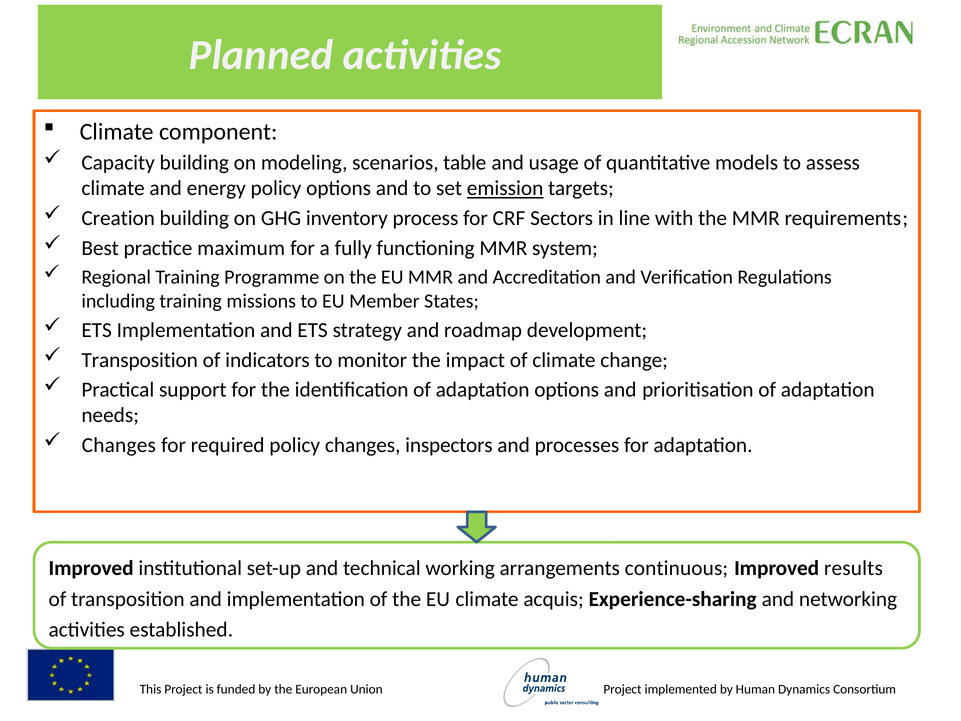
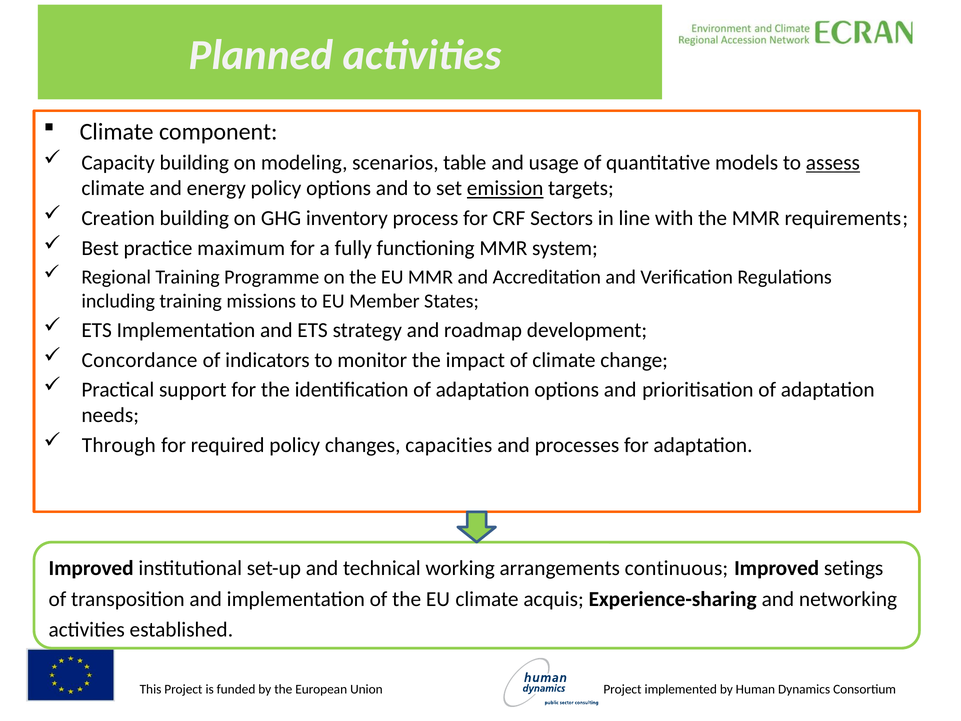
assess underline: none -> present
Transposition at (140, 360): Transposition -> Concordance
Changes at (119, 445): Changes -> Through
inspectors: inspectors -> capacities
results: results -> setings
